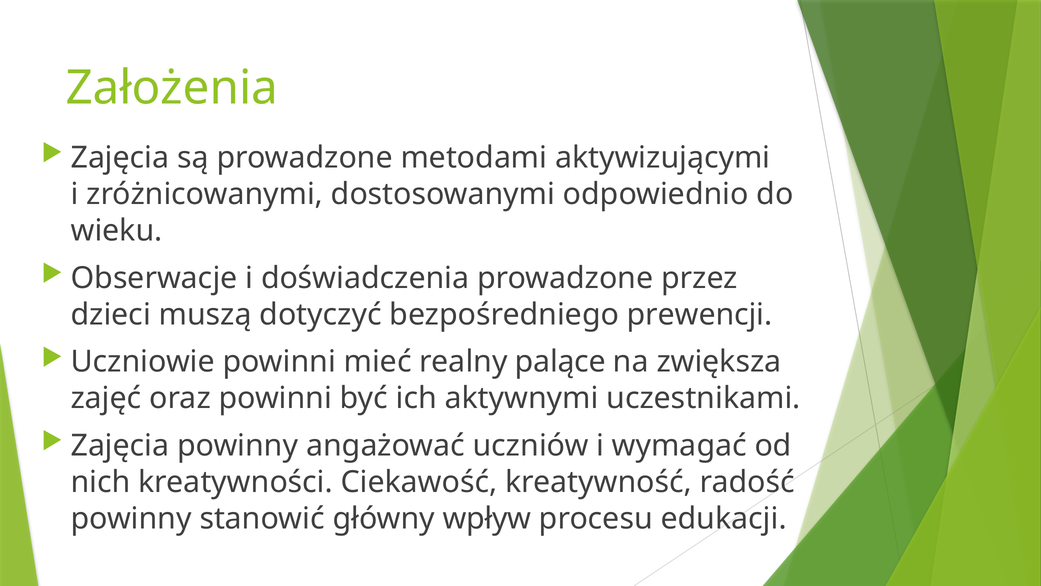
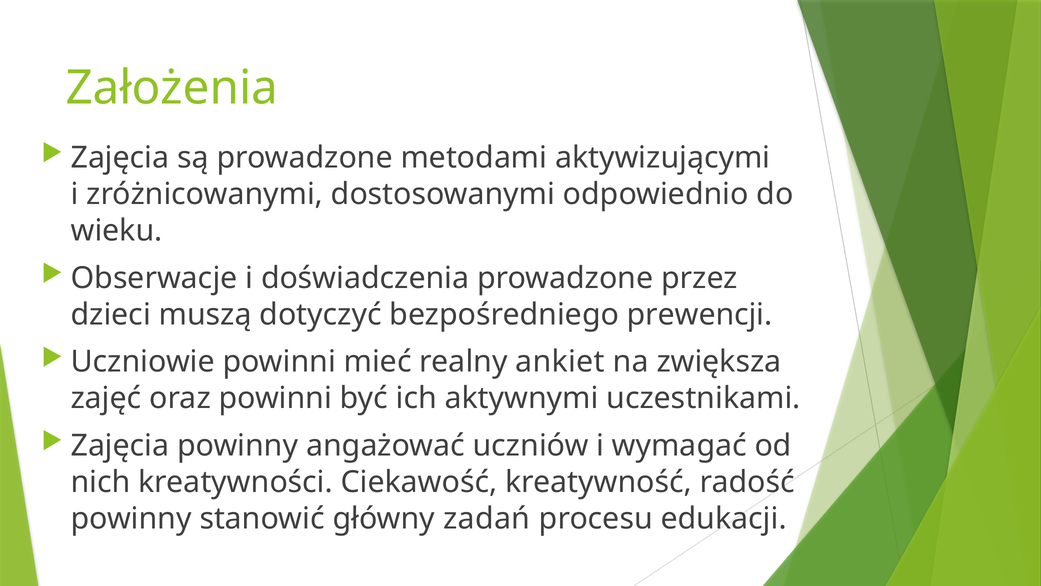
palące: palące -> ankiet
wpływ: wpływ -> zadań
